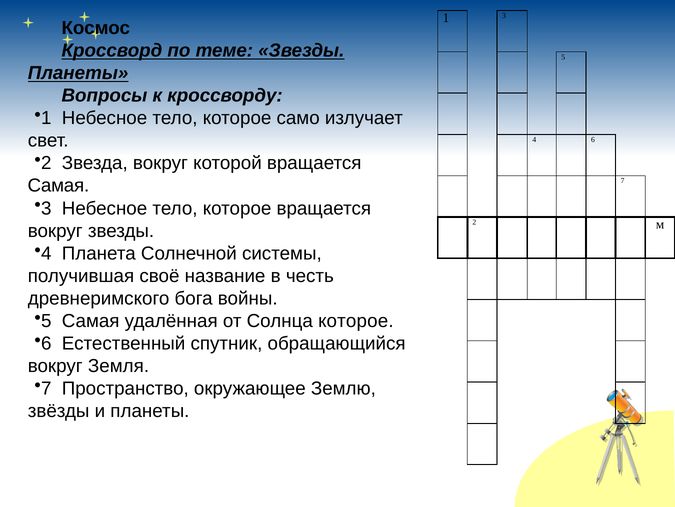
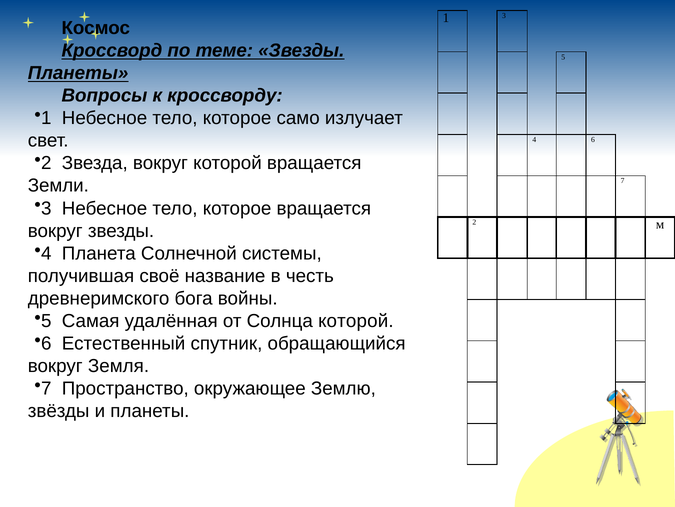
Самая at (58, 185): Самая -> Земли
Солнца которое: которое -> которой
